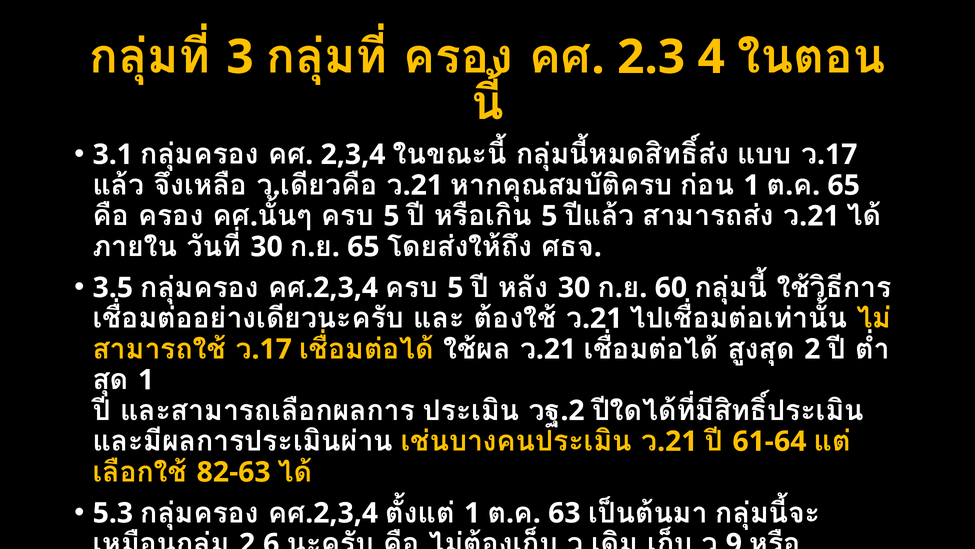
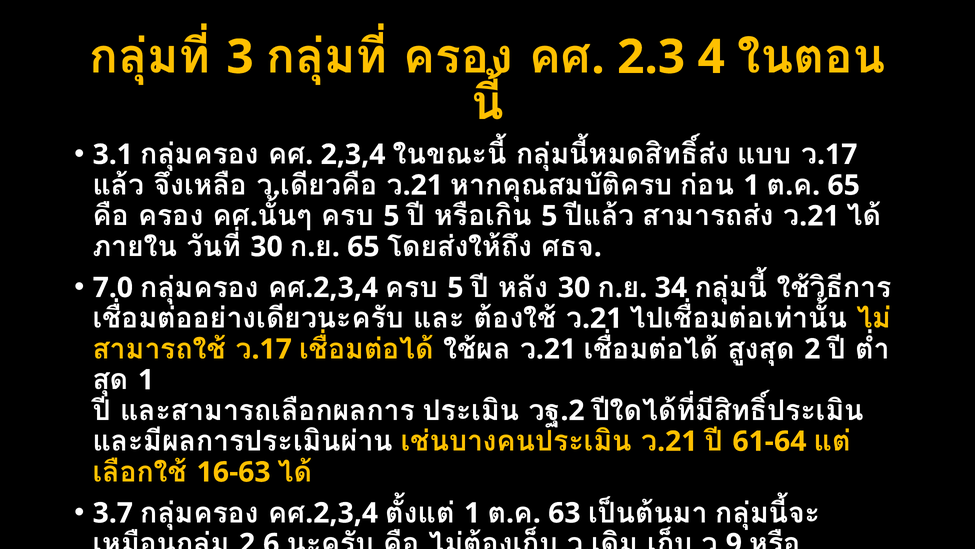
3.5: 3.5 -> 7.0
60: 60 -> 34
82-63: 82-63 -> 16-63
5.3: 5.3 -> 3.7
